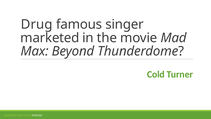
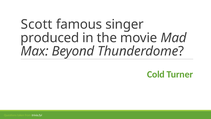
Drug: Drug -> Scott
marketed: marketed -> produced
